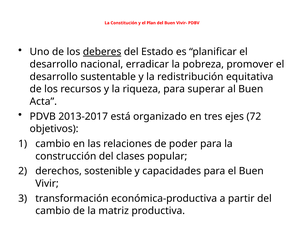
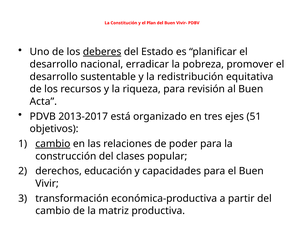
superar: superar -> revisión
72: 72 -> 51
cambio at (53, 144) underline: none -> present
sostenible: sostenible -> educación
